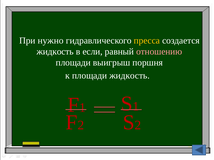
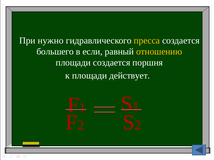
жидкость at (55, 52): жидкость -> большего
отношению colour: pink -> yellow
площади выигрыш: выигрыш -> создается
площади жидкость: жидкость -> действует
